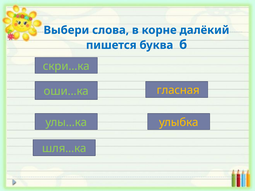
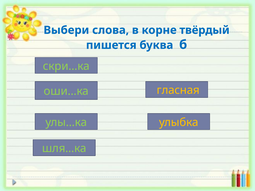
далёкий: далёкий -> твёрдый
